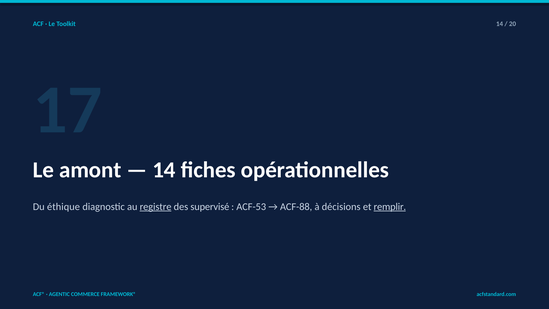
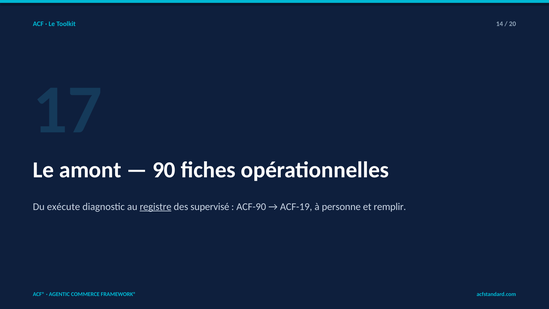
14 at (164, 170): 14 -> 90
éthique: éthique -> exécute
ACF-53: ACF-53 -> ACF-90
ACF-88: ACF-88 -> ACF-19
décisions: décisions -> personne
remplir underline: present -> none
